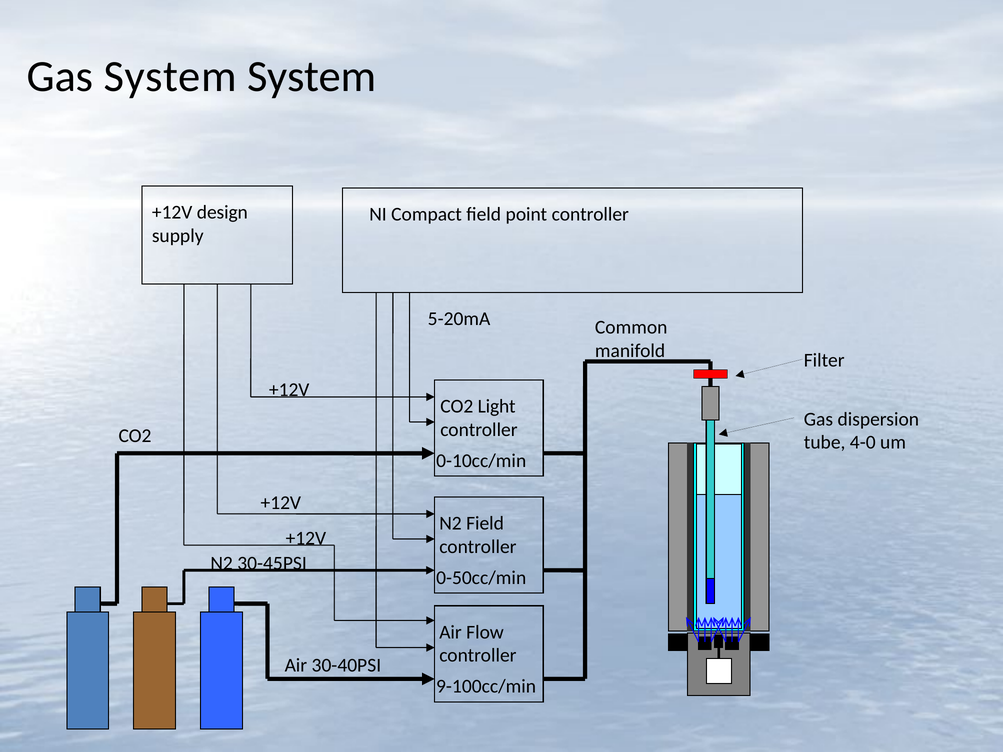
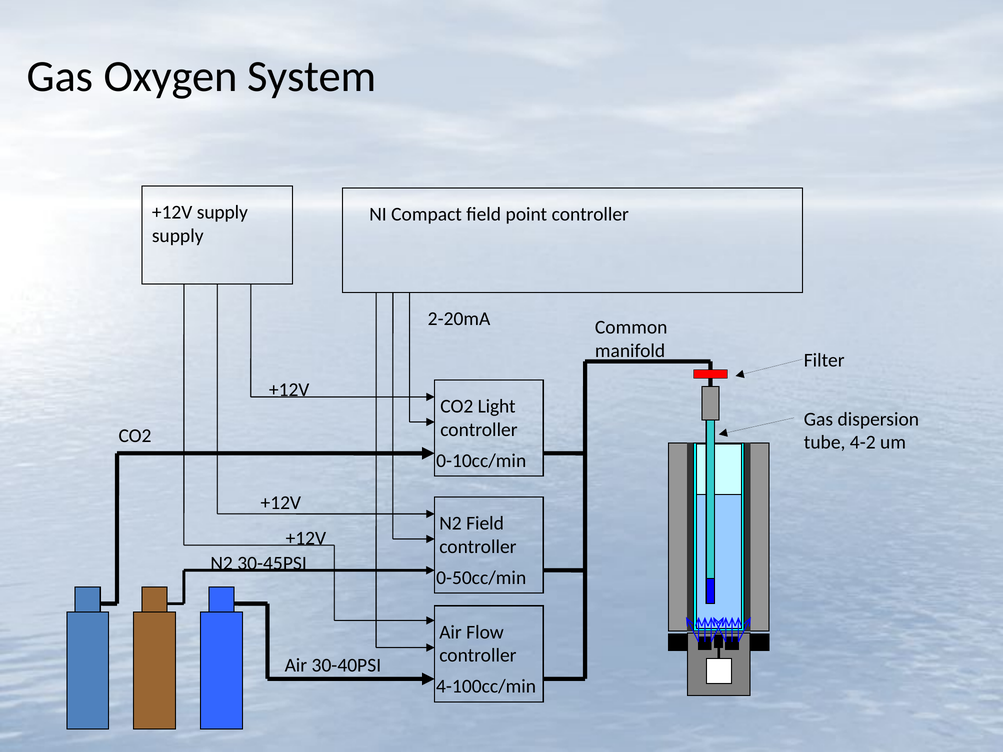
Gas System: System -> Oxygen
+12V design: design -> supply
5-20mA: 5-20mA -> 2-20mA
4-0: 4-0 -> 4-2
9-100cc/min: 9-100cc/min -> 4-100cc/min
